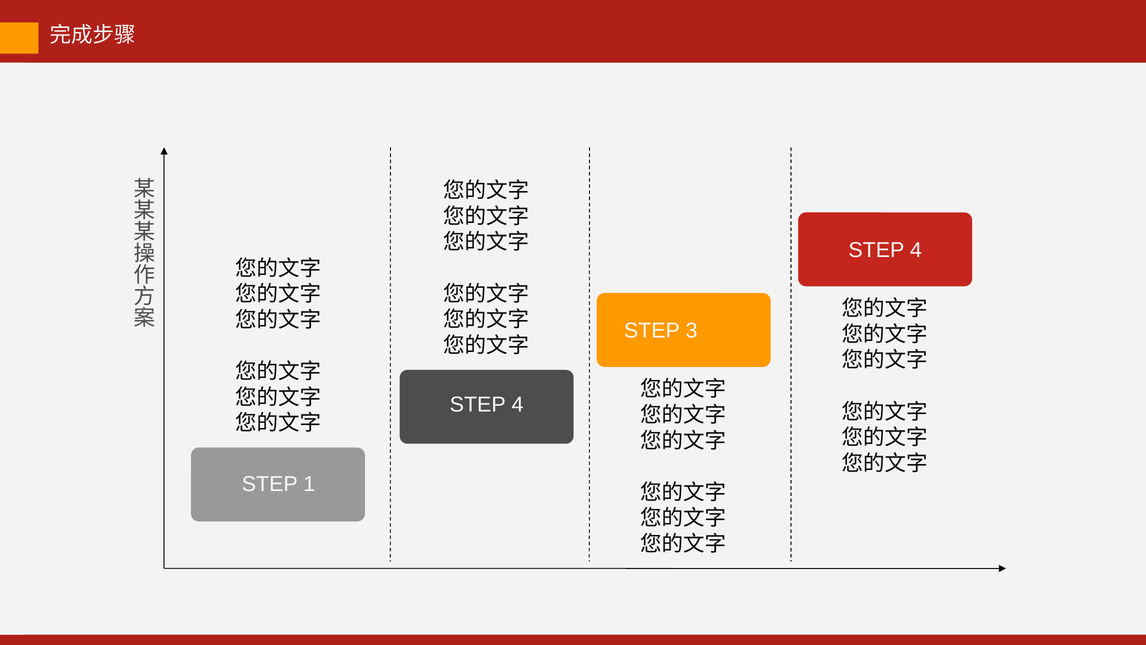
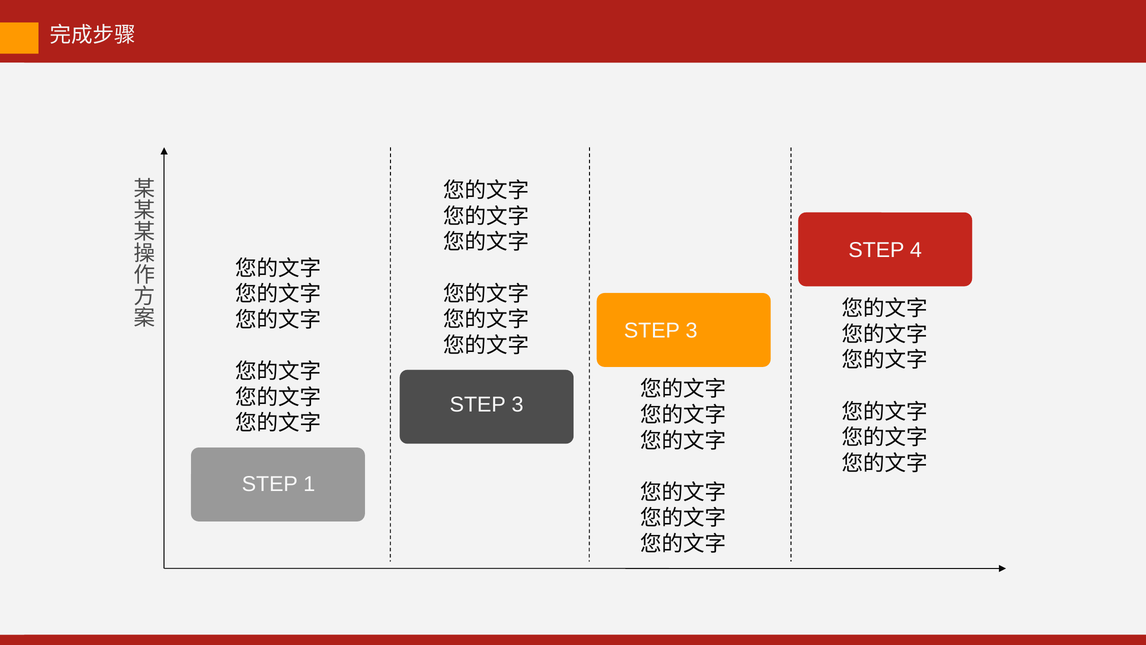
4 at (518, 404): 4 -> 3
